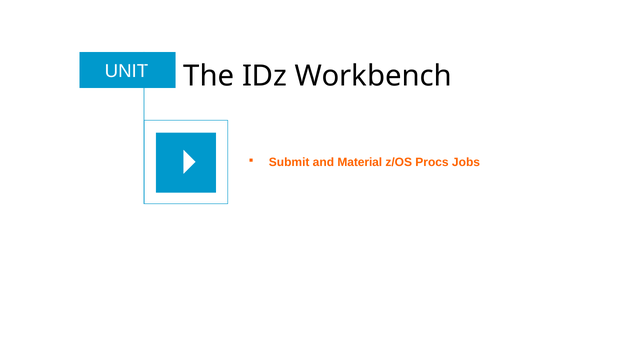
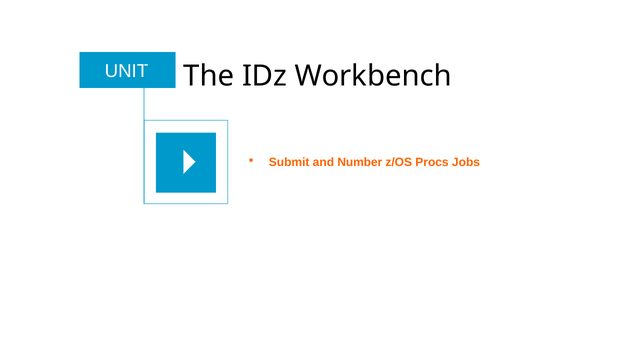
Material: Material -> Number
